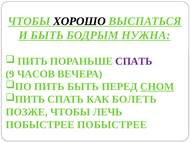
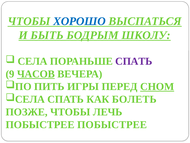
ХОРОШО colour: black -> blue
НУЖНА: НУЖНА -> ШКОЛУ
ПИТЬ at (33, 61): ПИТЬ -> СЕЛА
ЧАСОВ underline: none -> present
ПИТЬ БЫТЬ: БЫТЬ -> ИГРЫ
ПИТЬ at (30, 99): ПИТЬ -> СЕЛА
